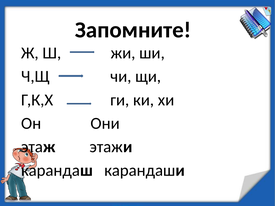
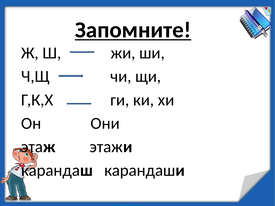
Запомните underline: none -> present
